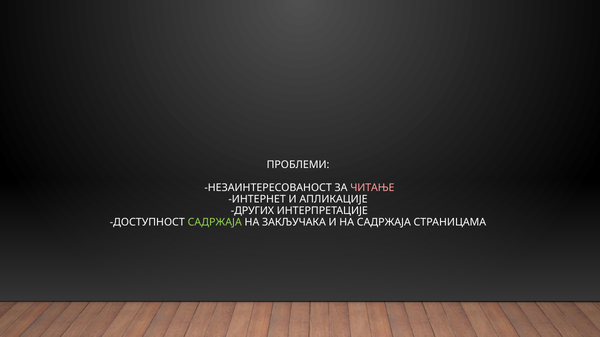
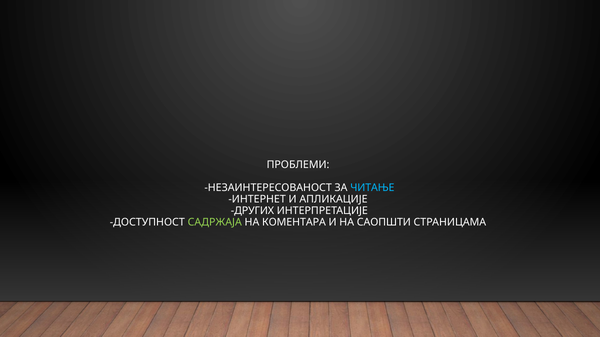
ЧИТАЊЕ colour: pink -> light blue
ЗАКЉУЧАКА: ЗАКЉУЧАКА -> КОМЕНТАРА
НА САДРЖАЈА: САДРЖАЈА -> САОПШТИ
